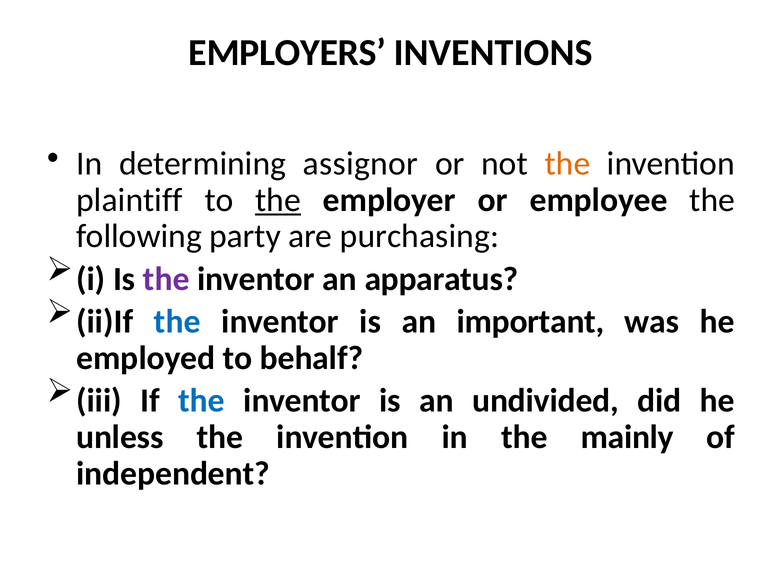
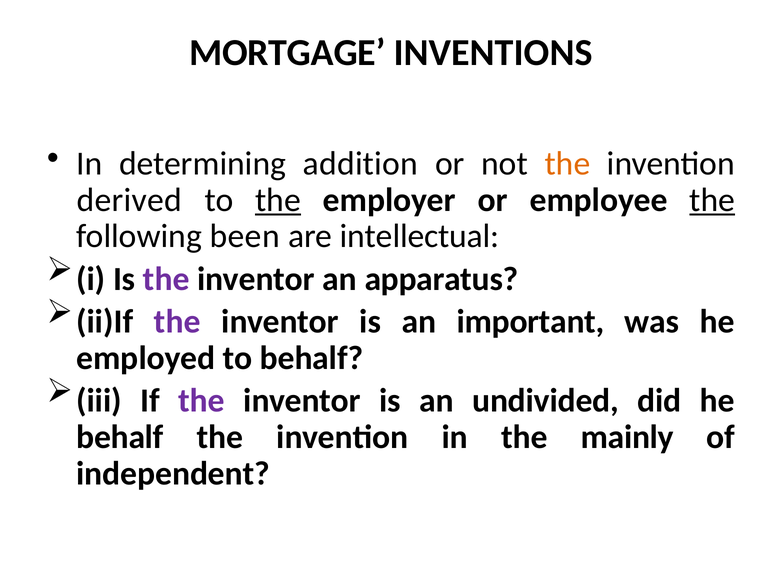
EMPLOYERS: EMPLOYERS -> MORTGAGE
assignor: assignor -> addition
plaintiff: plaintiff -> derived
the at (712, 200) underline: none -> present
party: party -> been
purchasing: purchasing -> intellectual
the at (177, 321) colour: blue -> purple
the at (202, 400) colour: blue -> purple
unless at (120, 437): unless -> behalf
